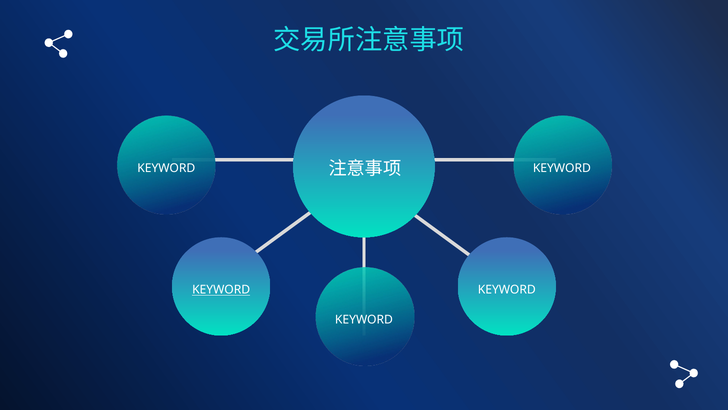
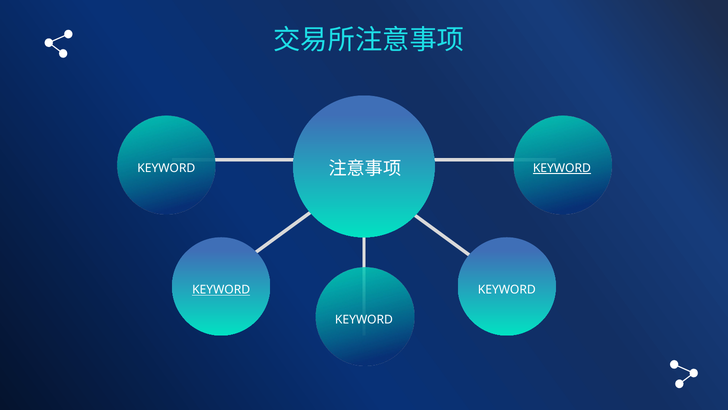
KEYWORD at (562, 168) underline: none -> present
